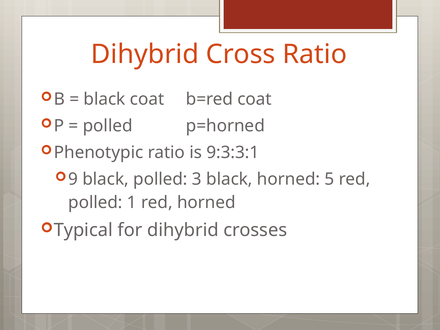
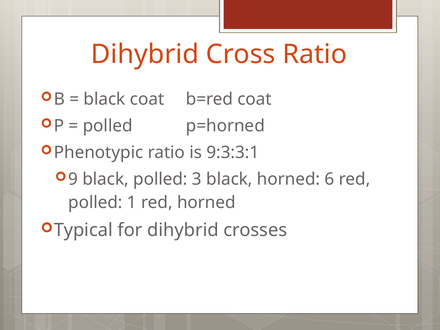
5: 5 -> 6
